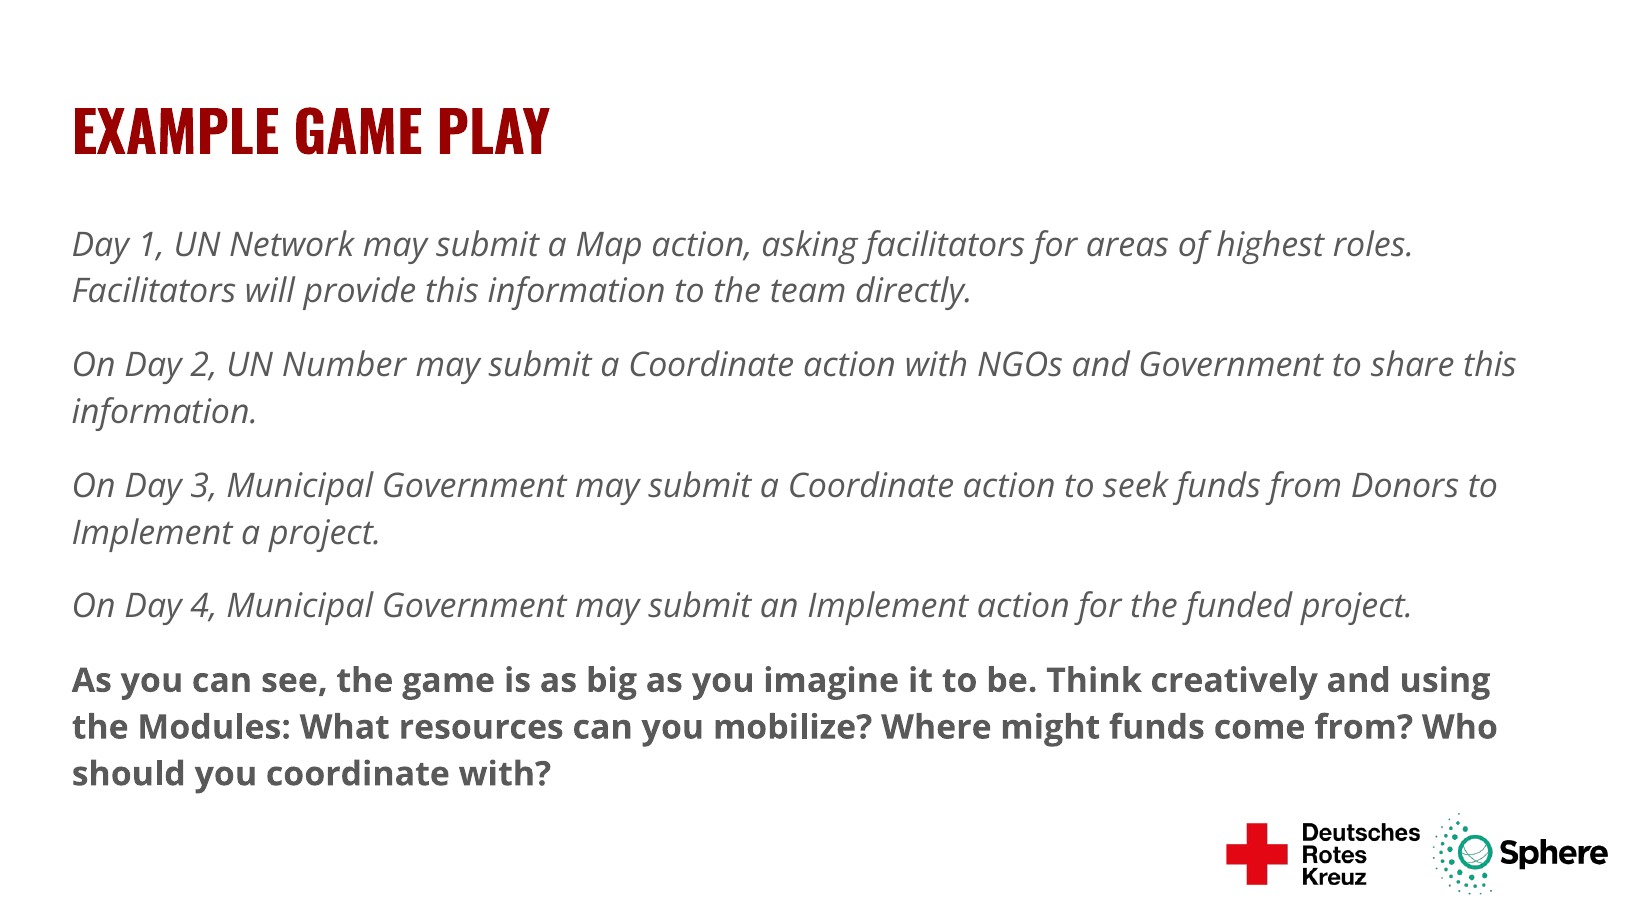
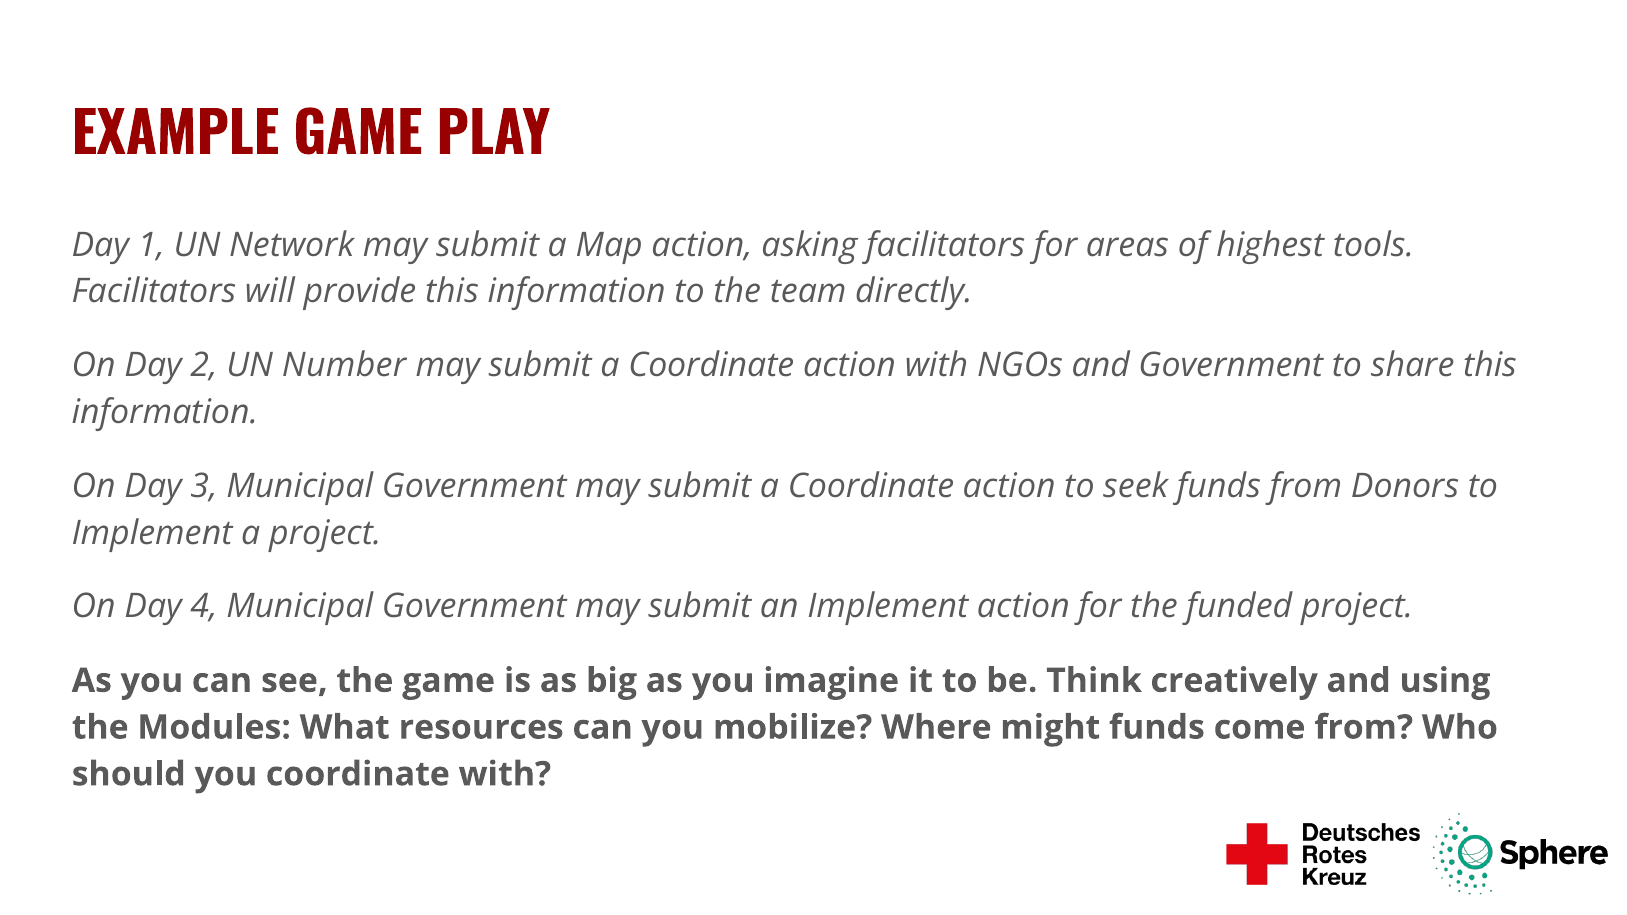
roles: roles -> tools
